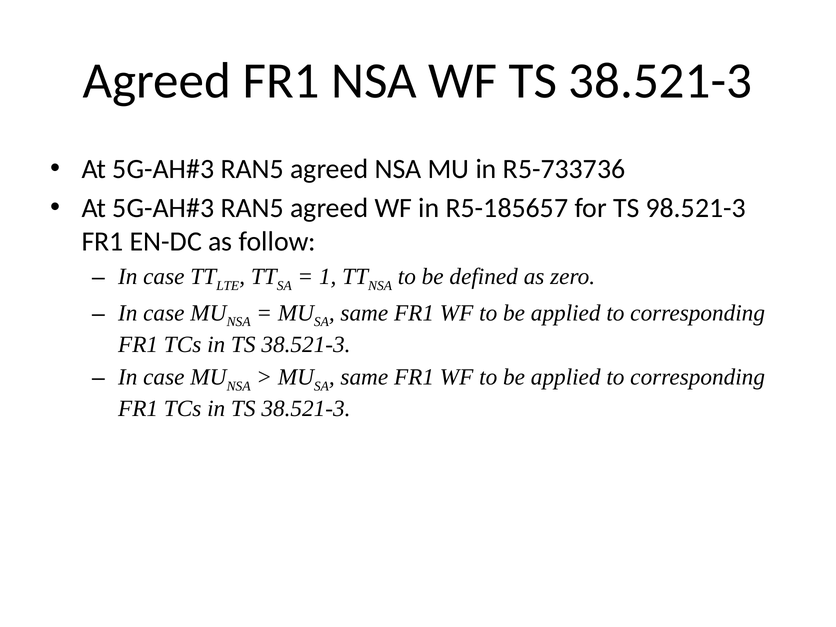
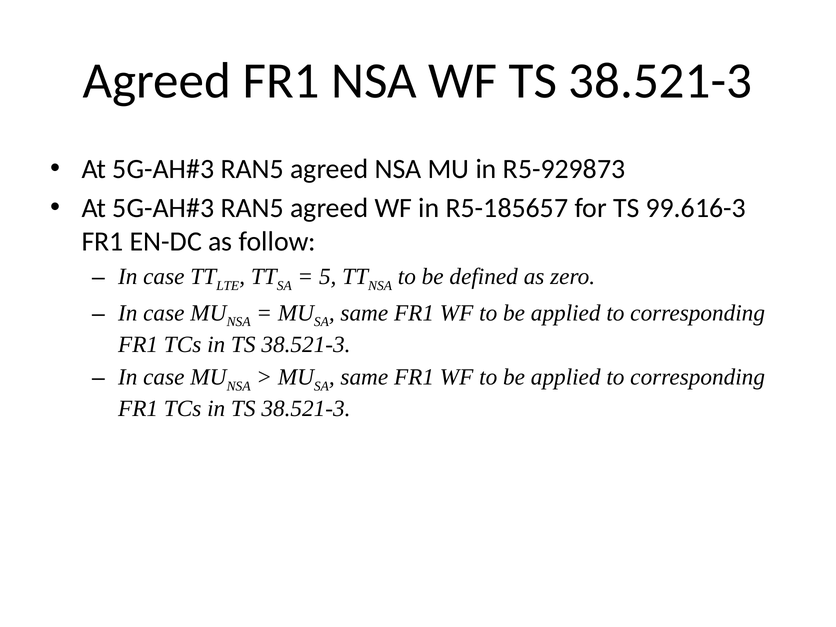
R5-733736: R5-733736 -> R5-929873
98.521-3: 98.521-3 -> 99.616-3
1: 1 -> 5
